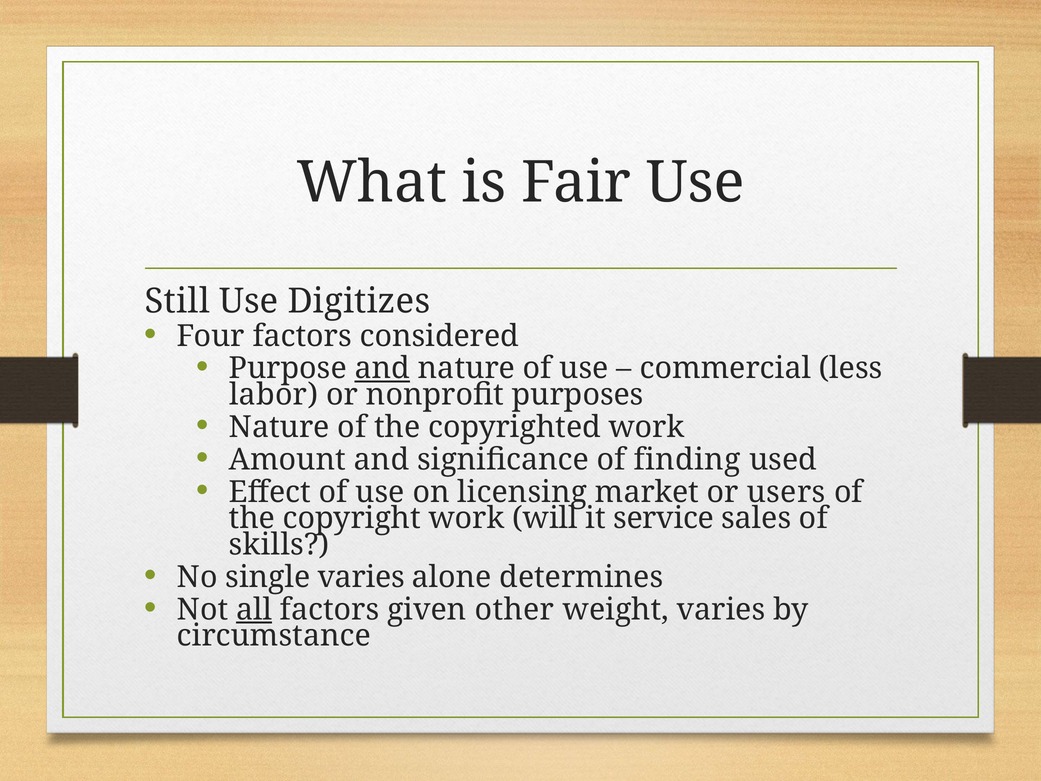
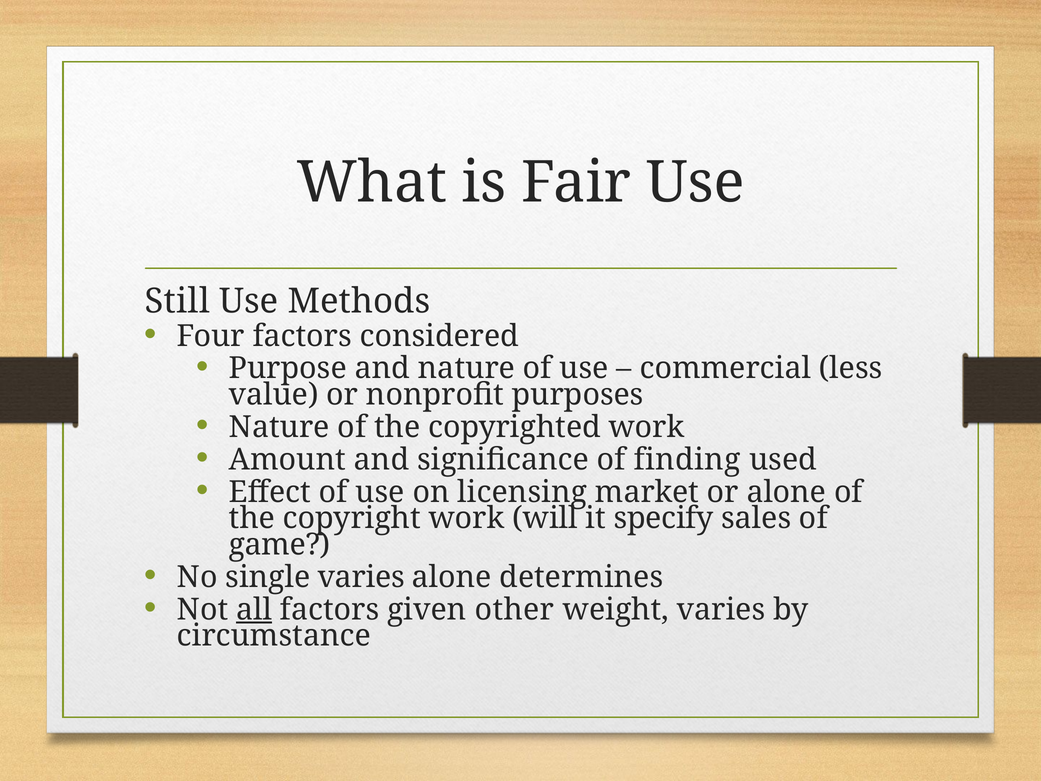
Digitizes: Digitizes -> Methods
and at (382, 368) underline: present -> none
labor: labor -> value
or users: users -> alone
service: service -> specify
skills: skills -> game
